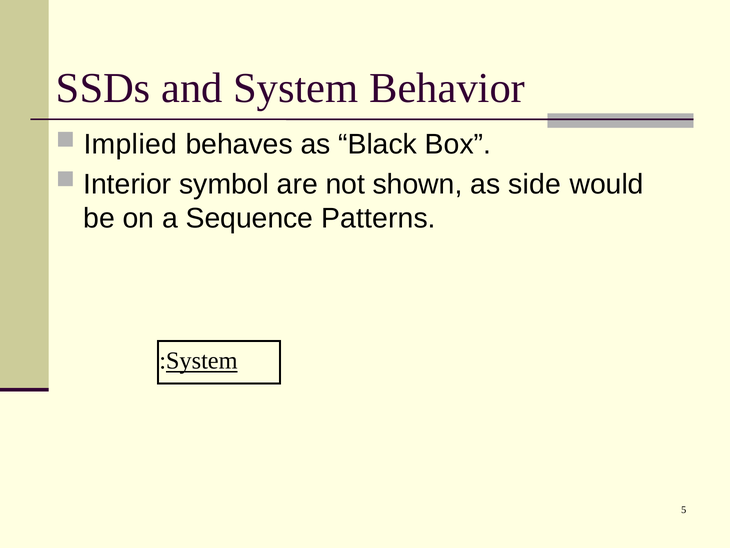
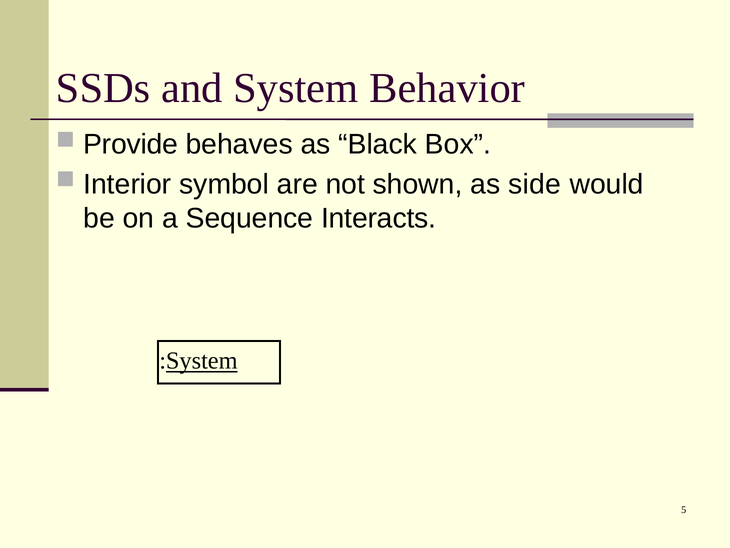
Implied: Implied -> Provide
Patterns: Patterns -> Interacts
